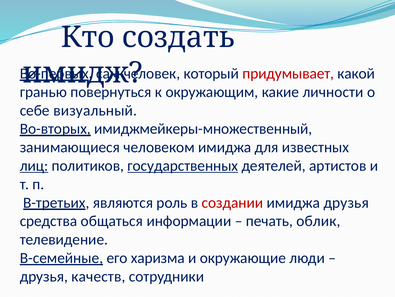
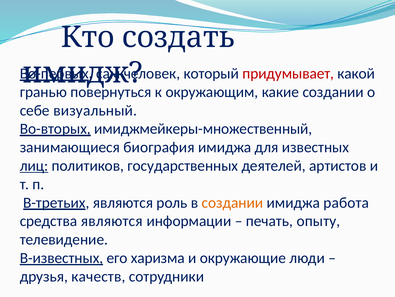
какие личности: личности -> создании
человеком: человеком -> биография
государственных underline: present -> none
создании at (232, 202) colour: red -> orange
имиджа друзья: друзья -> работа
средства общаться: общаться -> являются
облик: облик -> опыту
В-семейные: В-семейные -> В-известных
